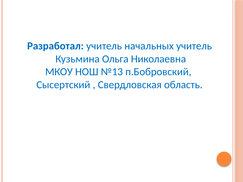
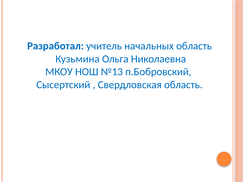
начальных учитель: учитель -> область
